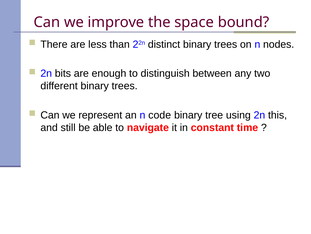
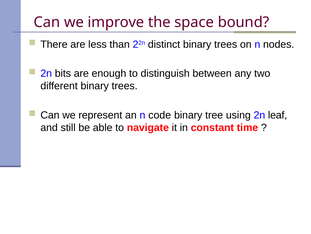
this: this -> leaf
